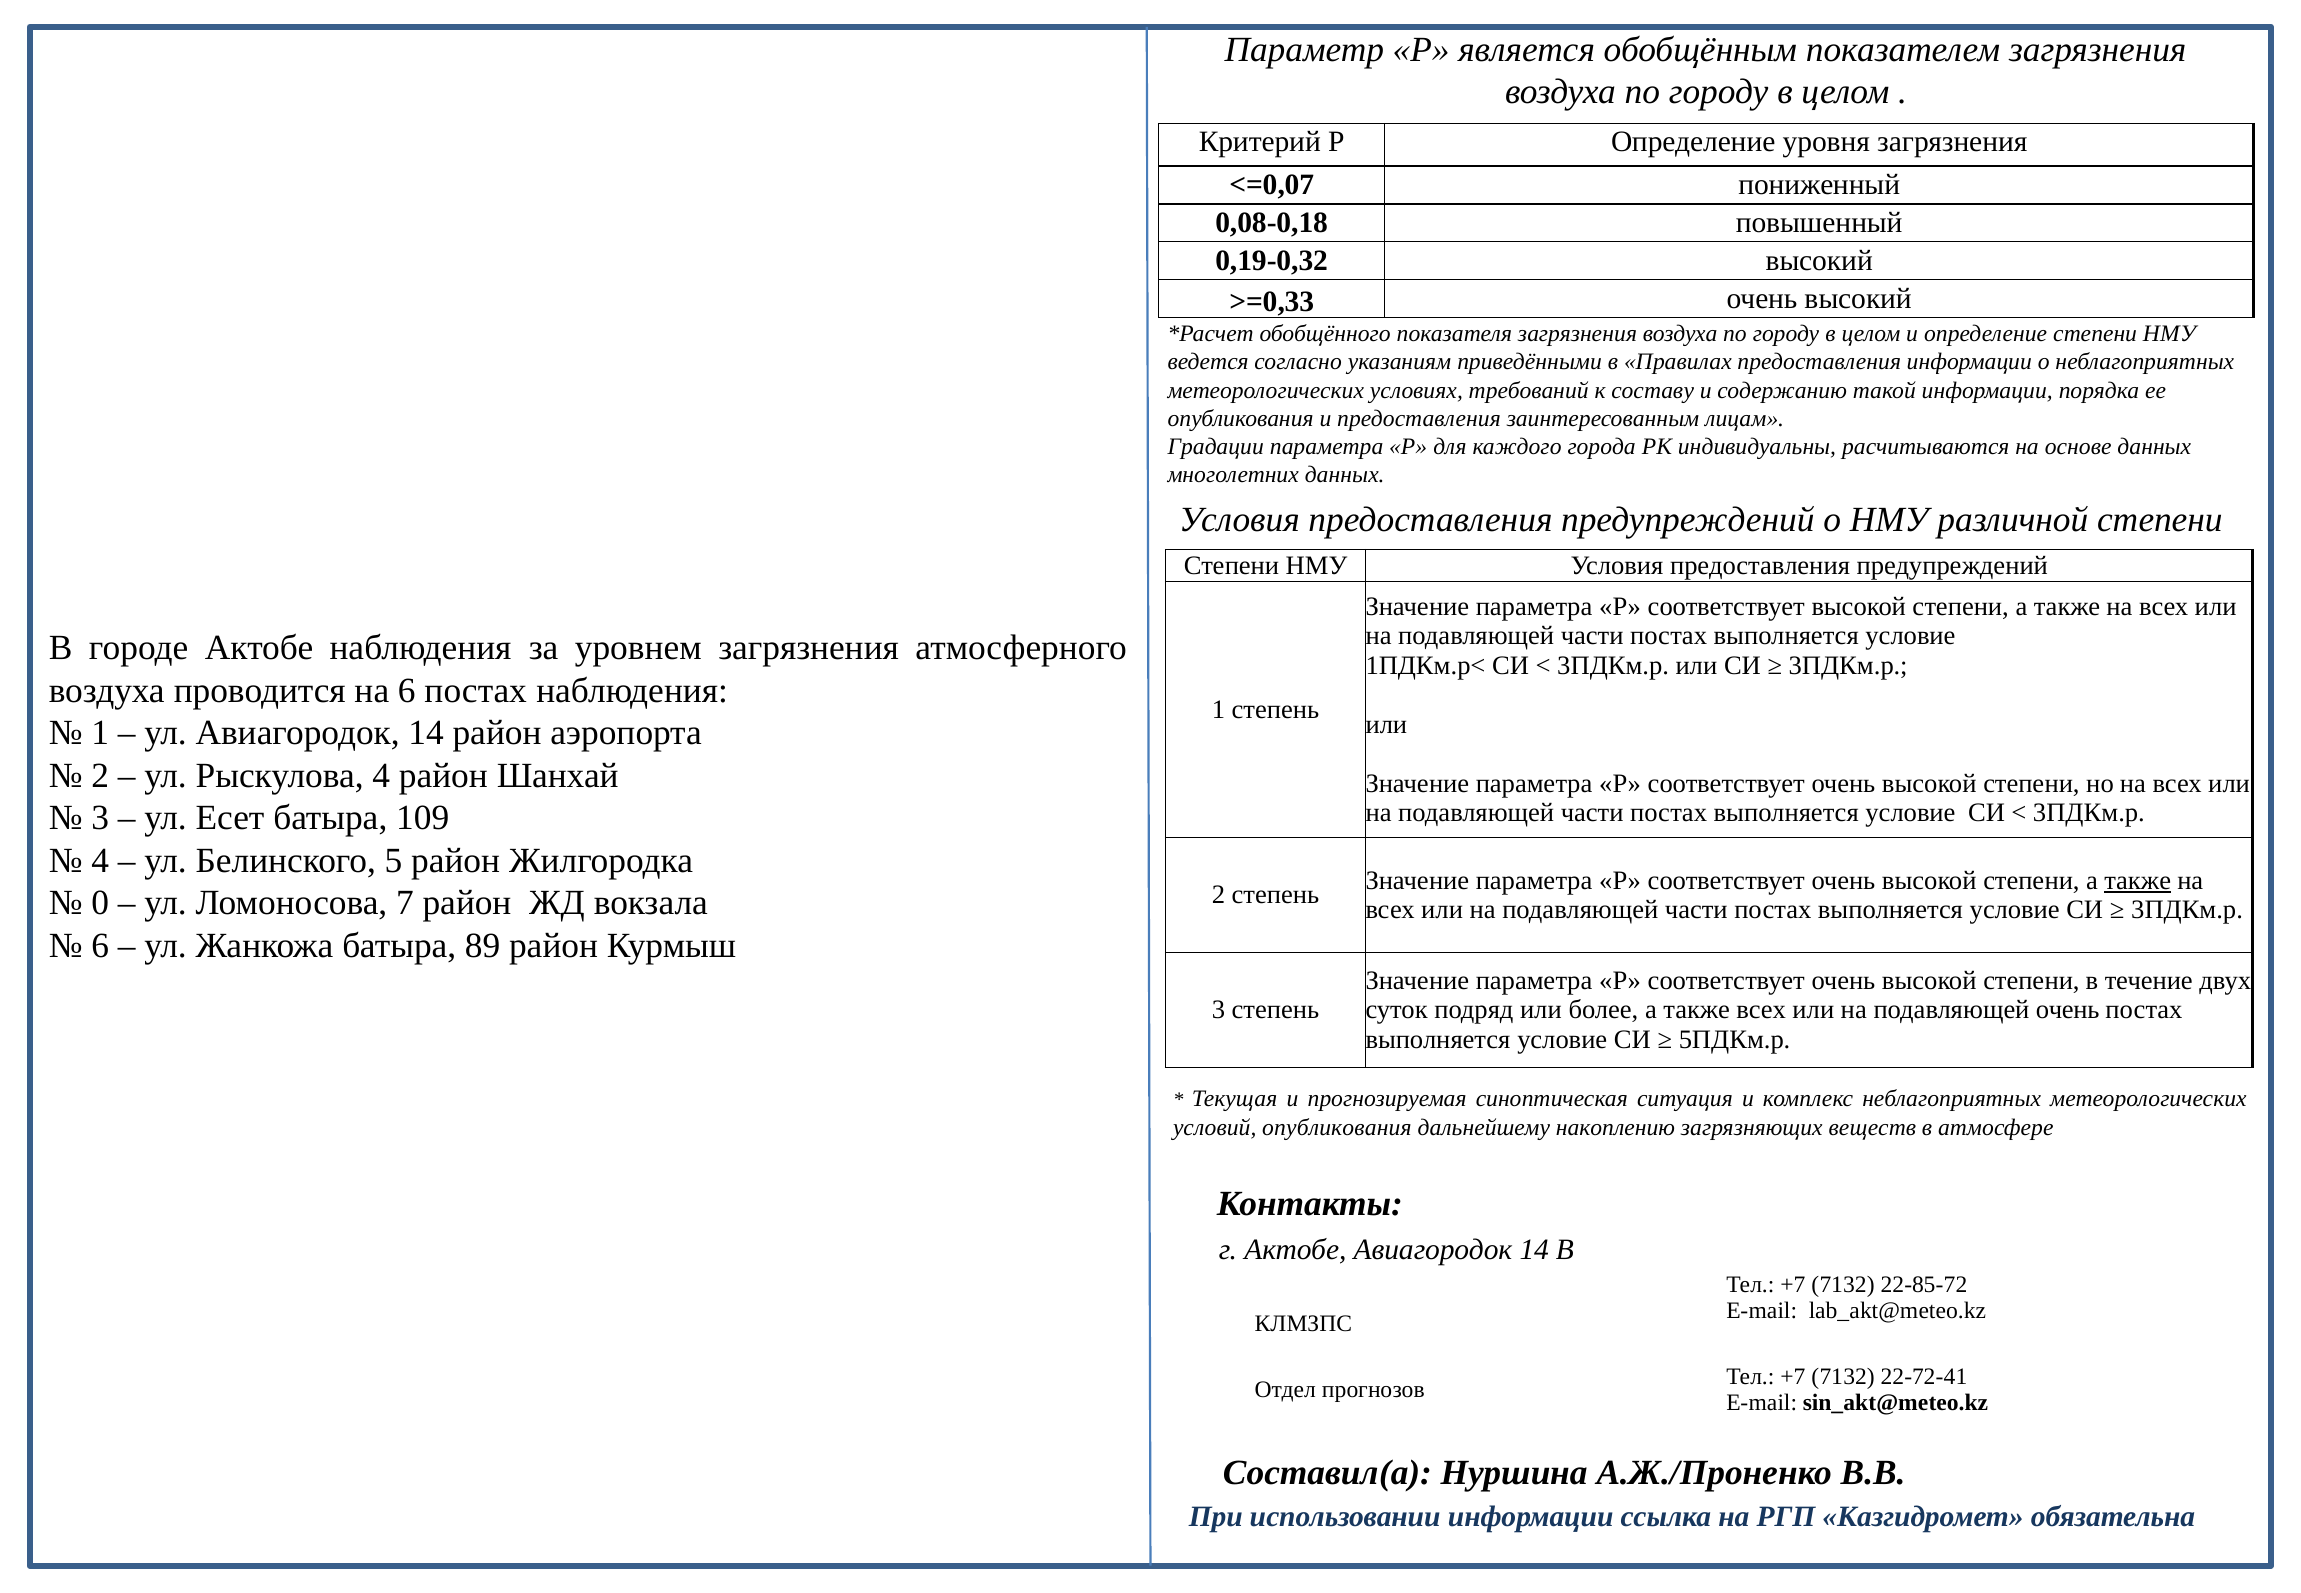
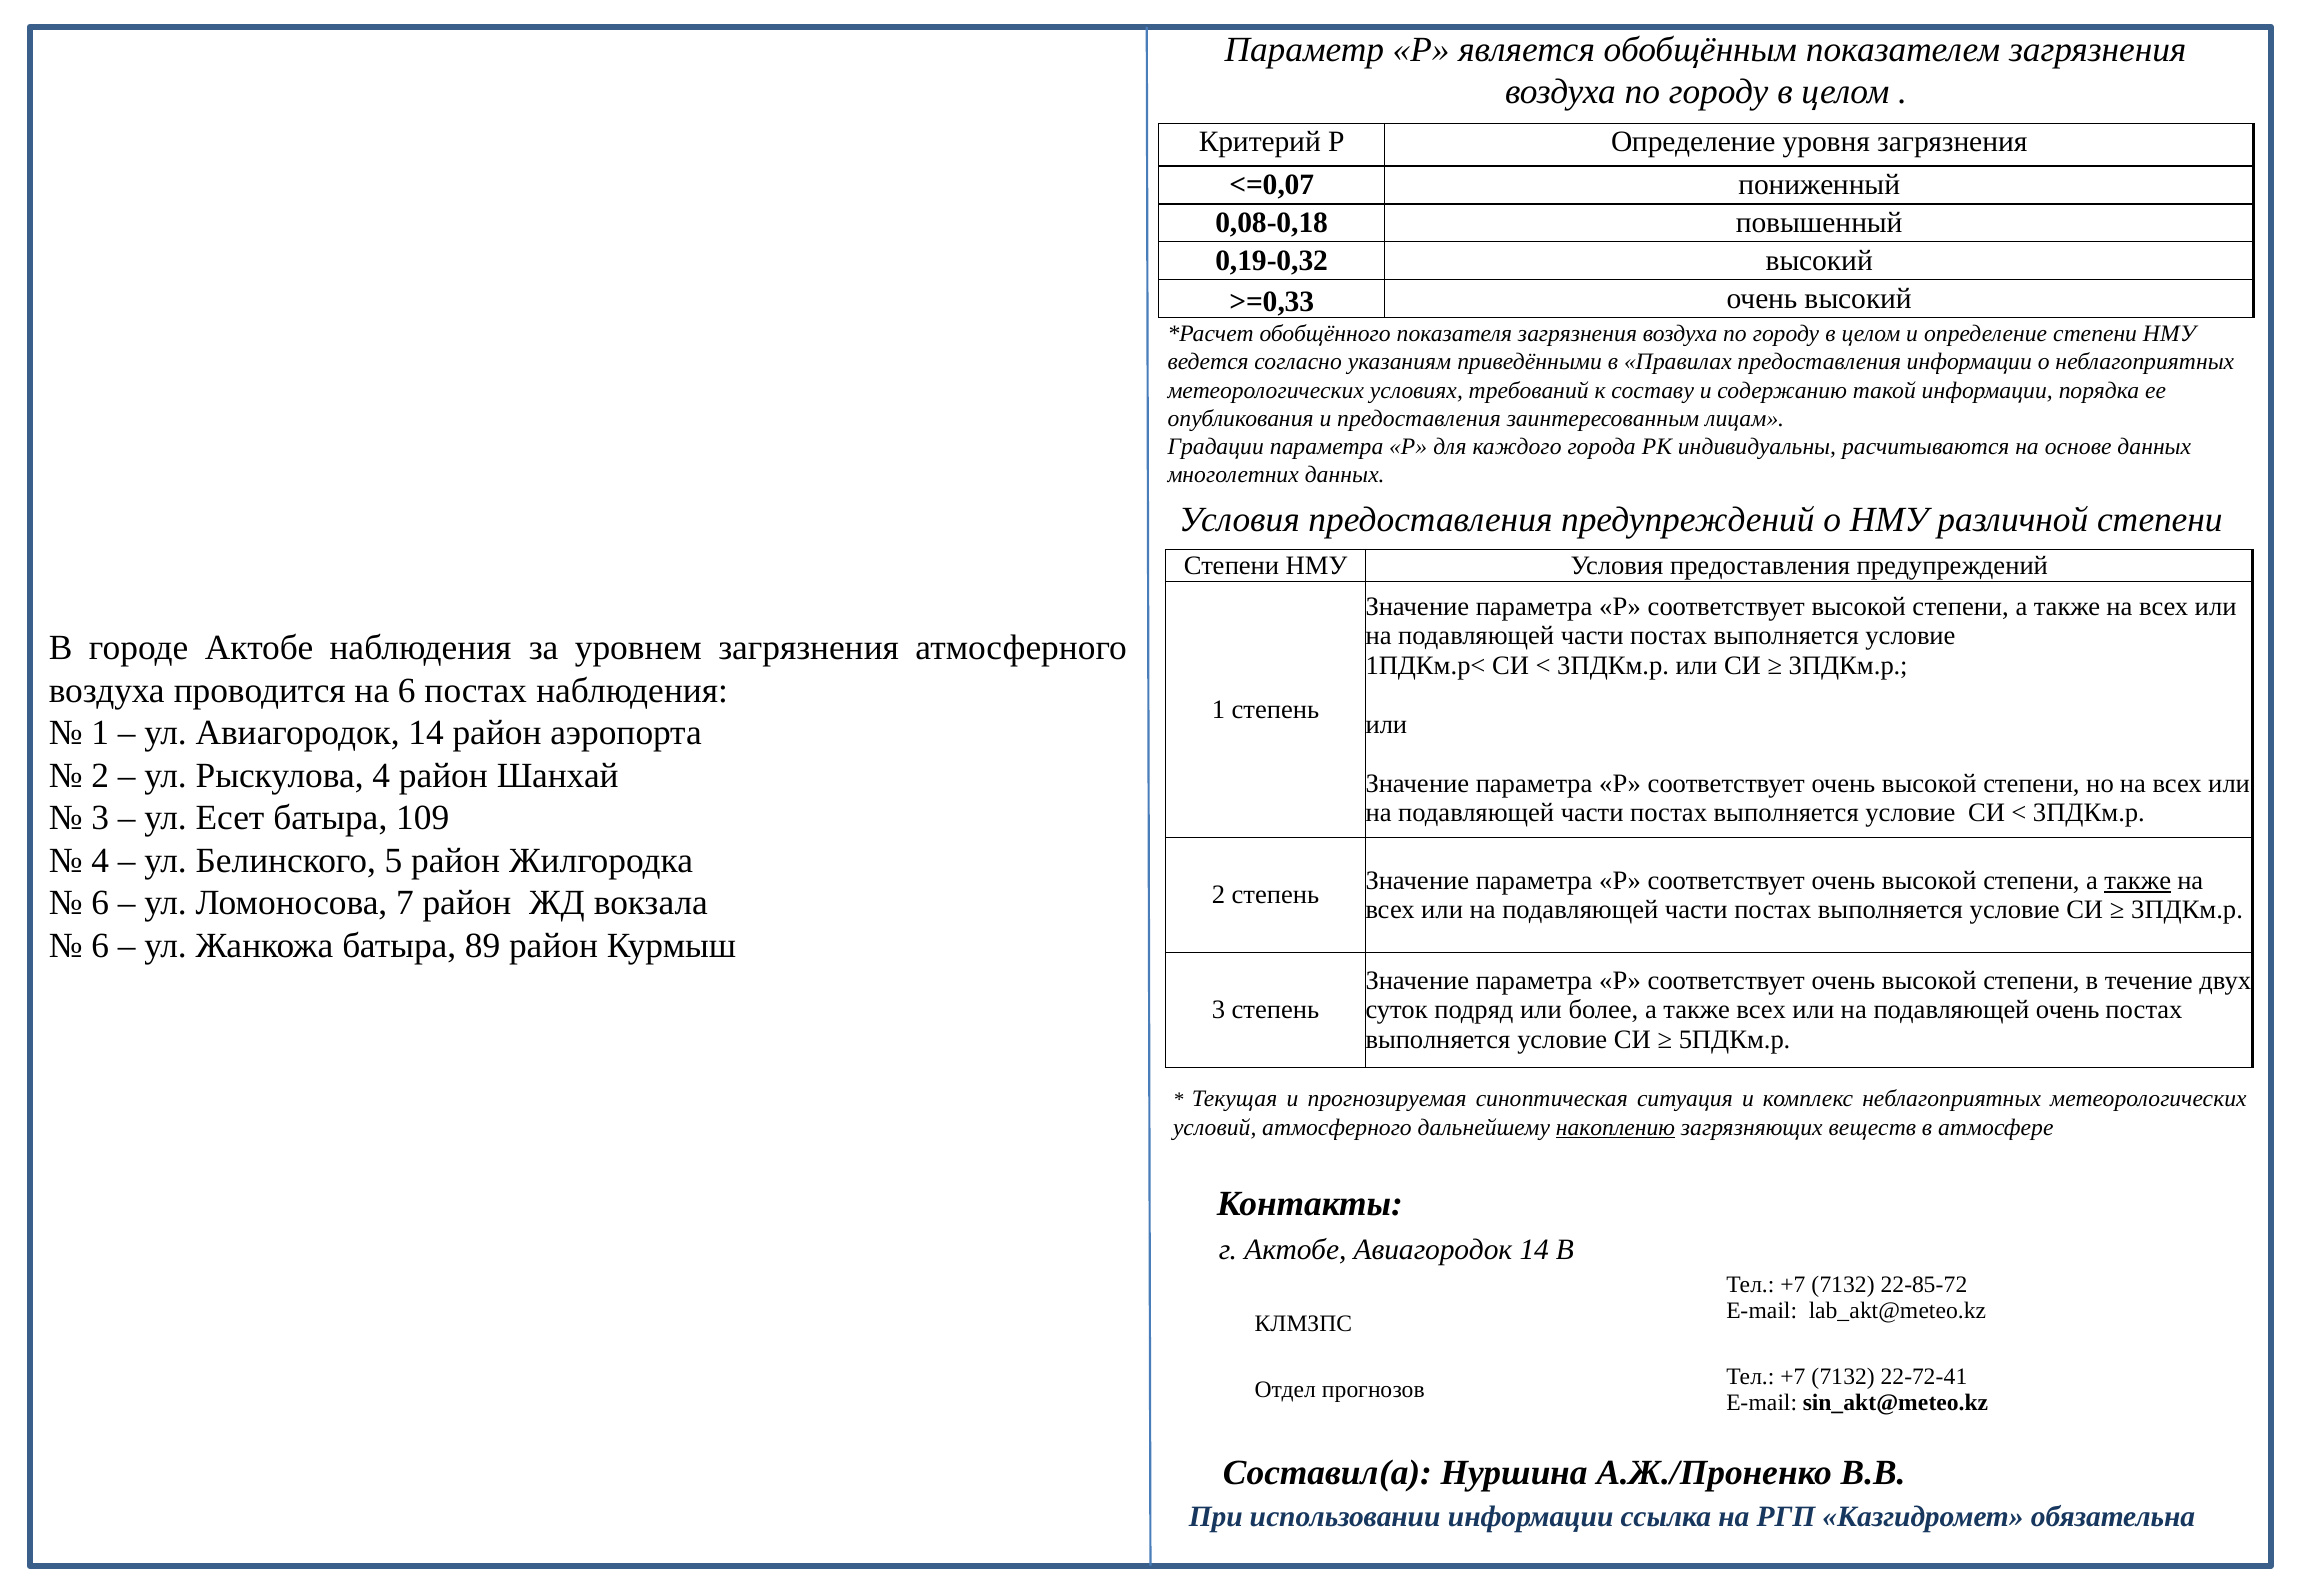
0 at (100, 903): 0 -> 6
условий опубликования: опубликования -> атмосферного
накоплению underline: none -> present
